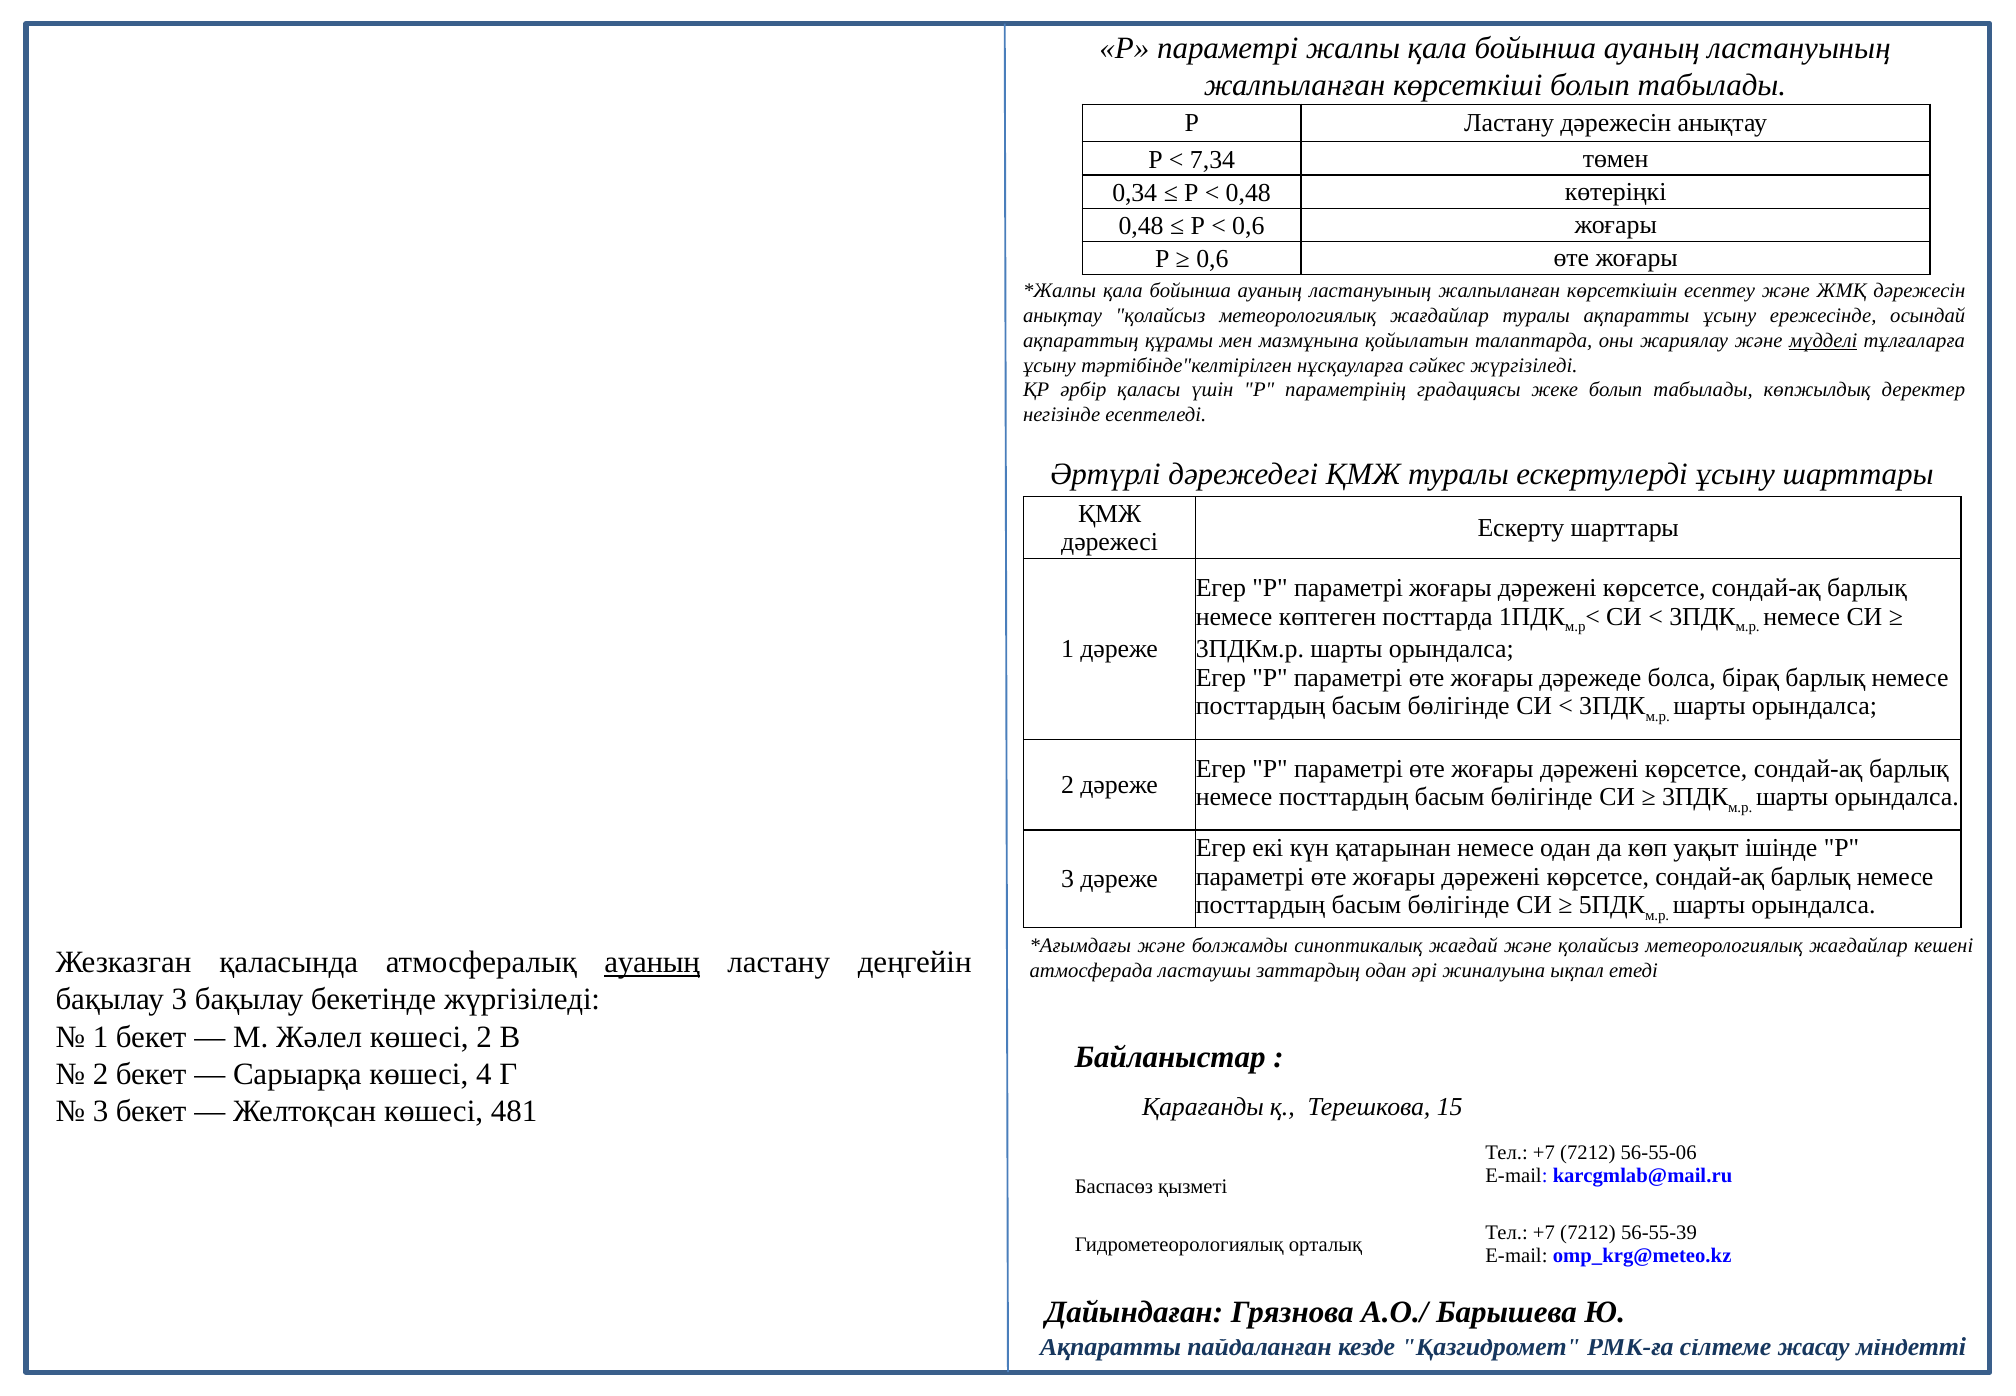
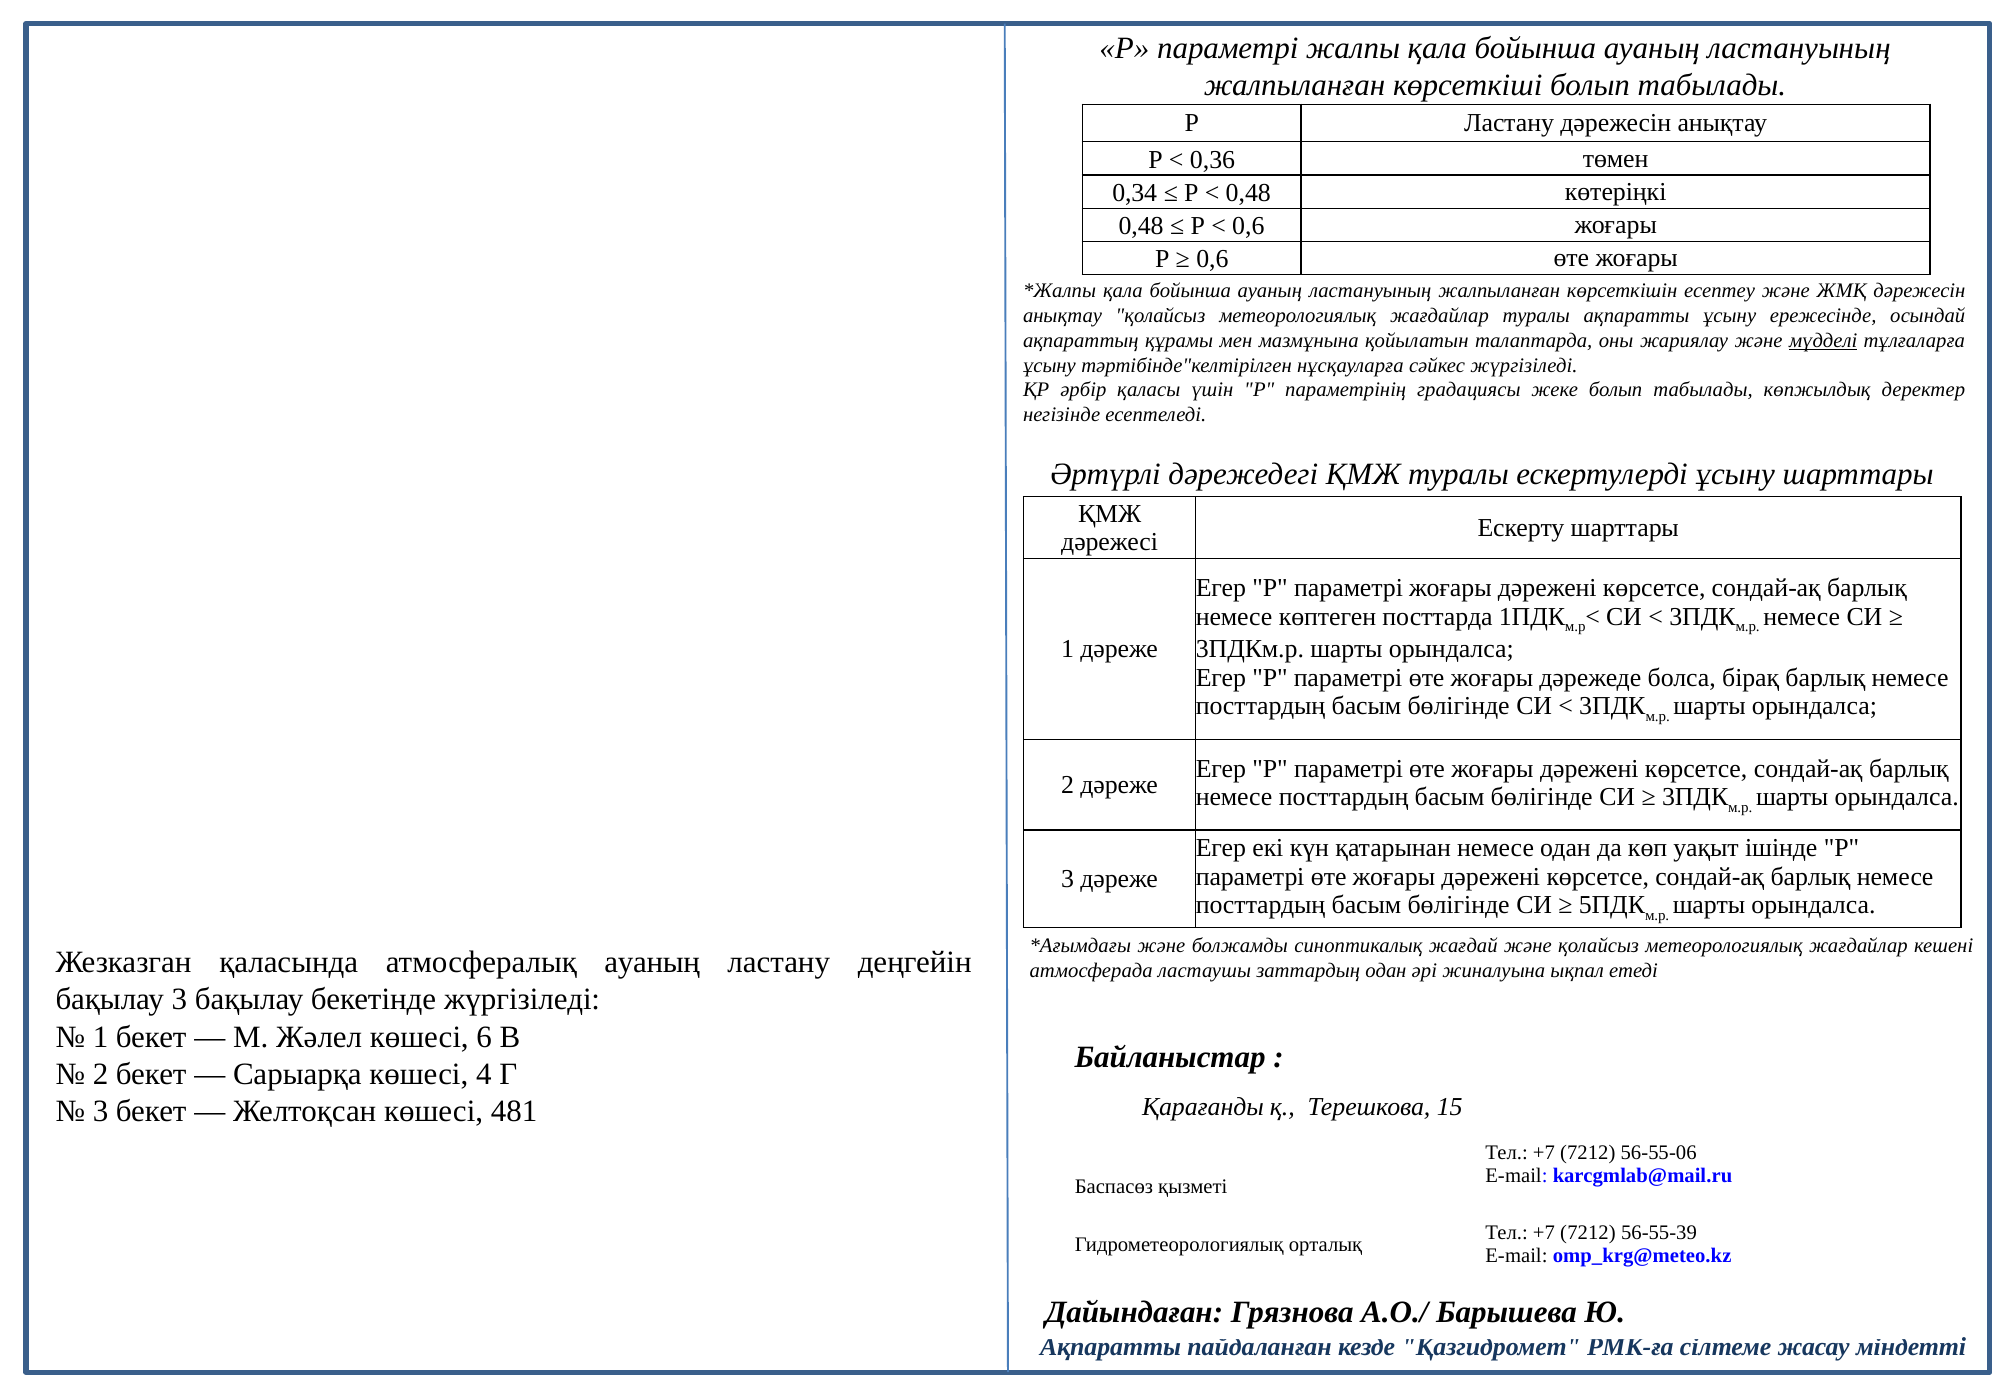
7,34: 7,34 -> 0,36
ауаның at (652, 962) underline: present -> none
көшесі 2: 2 -> 6
